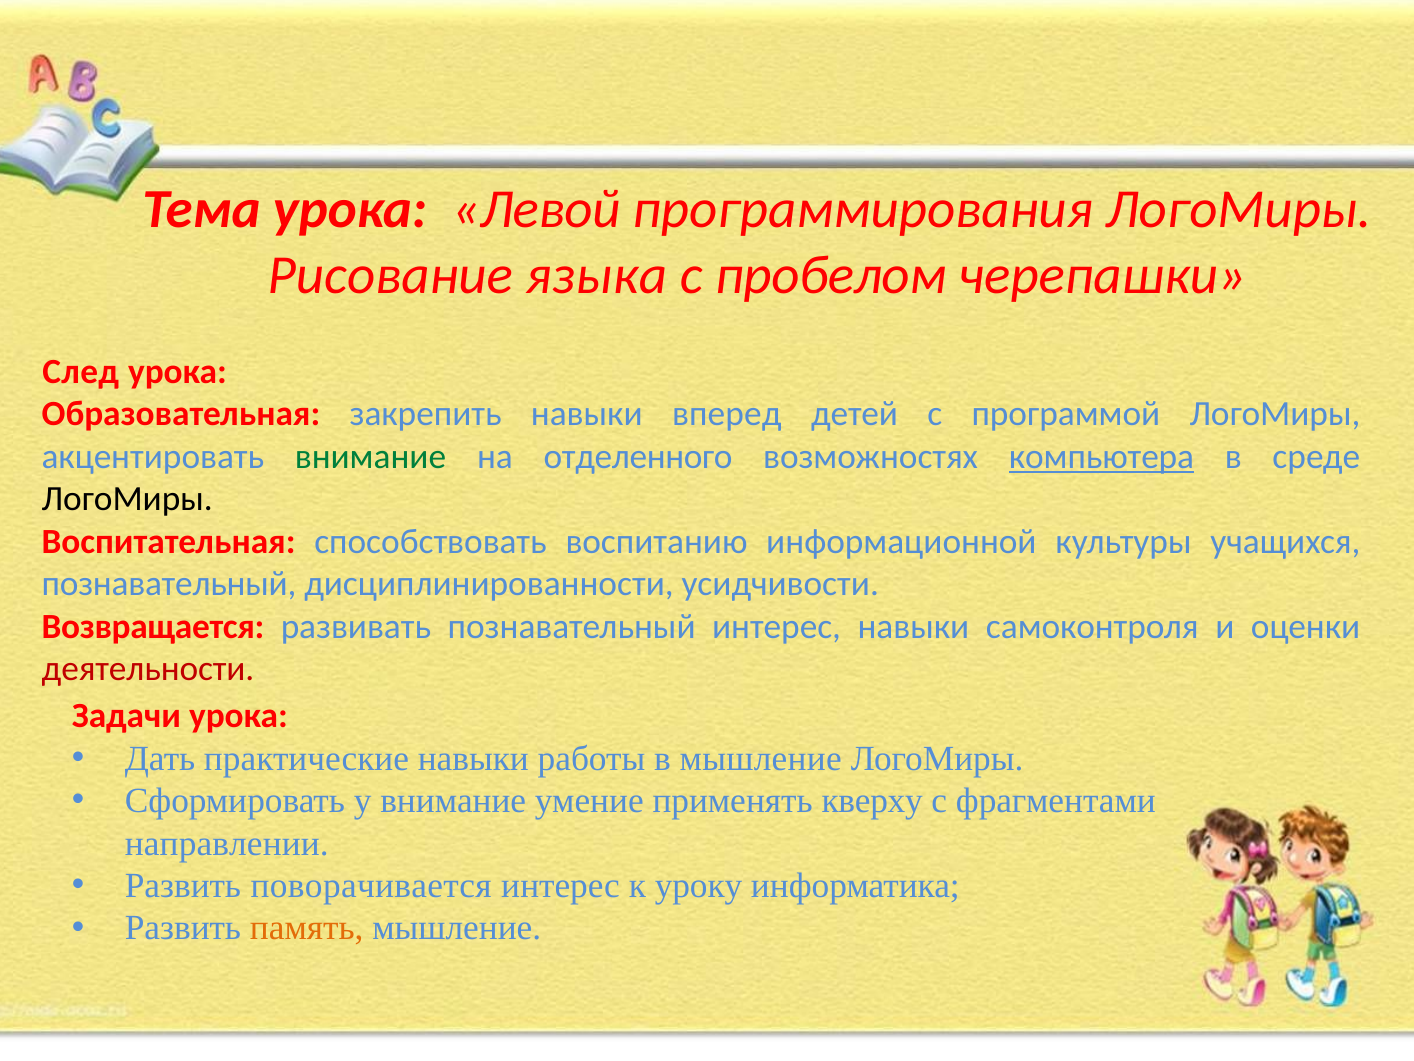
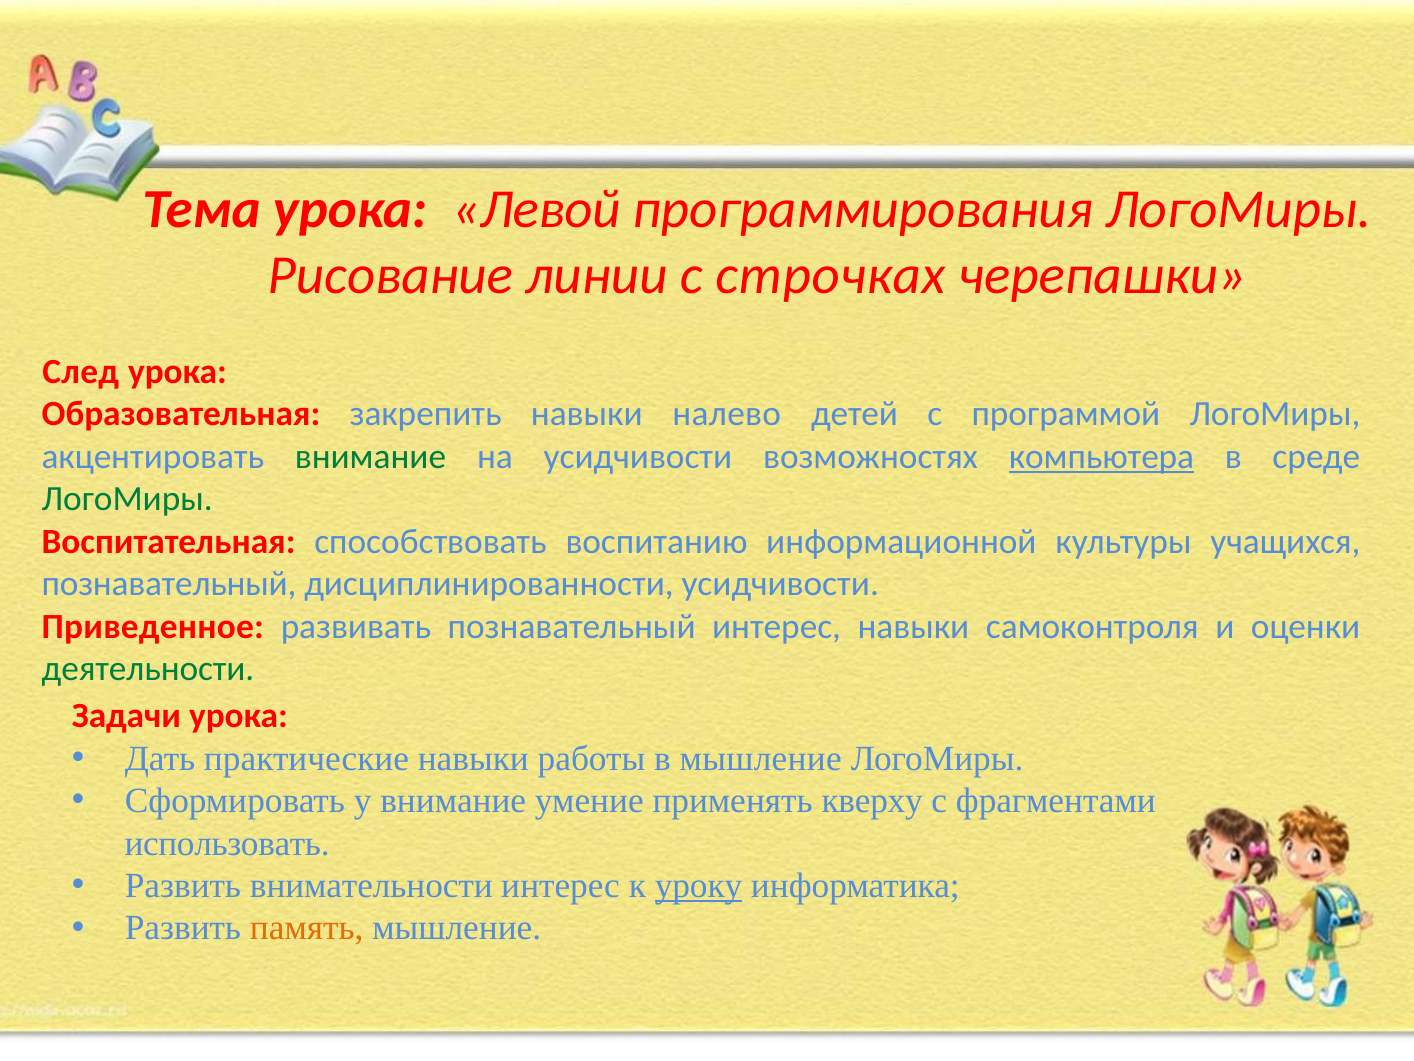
языка: языка -> линии
пробелом: пробелом -> строчках
вперед: вперед -> налево
на отделенного: отделенного -> усидчивости
ЛогоМиры at (127, 499) colour: black -> green
Возвращается: Возвращается -> Приведенное
деятельности colour: red -> green
направлении: направлении -> использовать
поворачивается: поворачивается -> внимательности
уроку underline: none -> present
